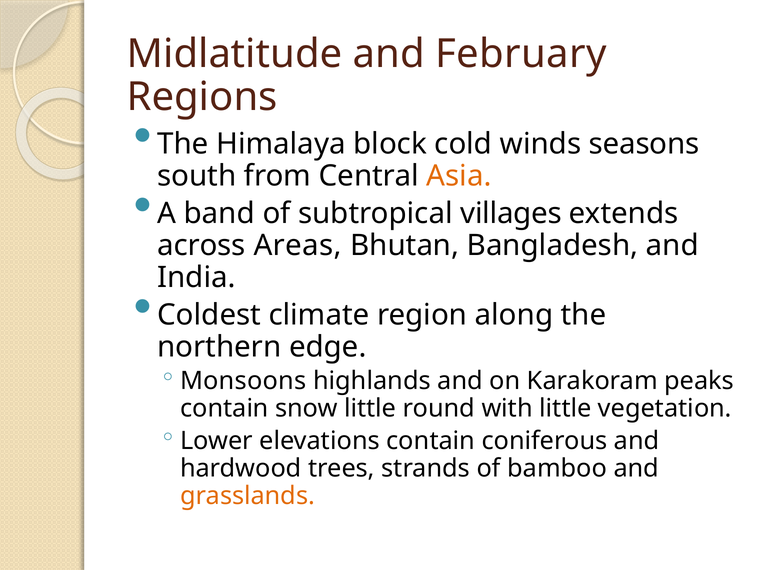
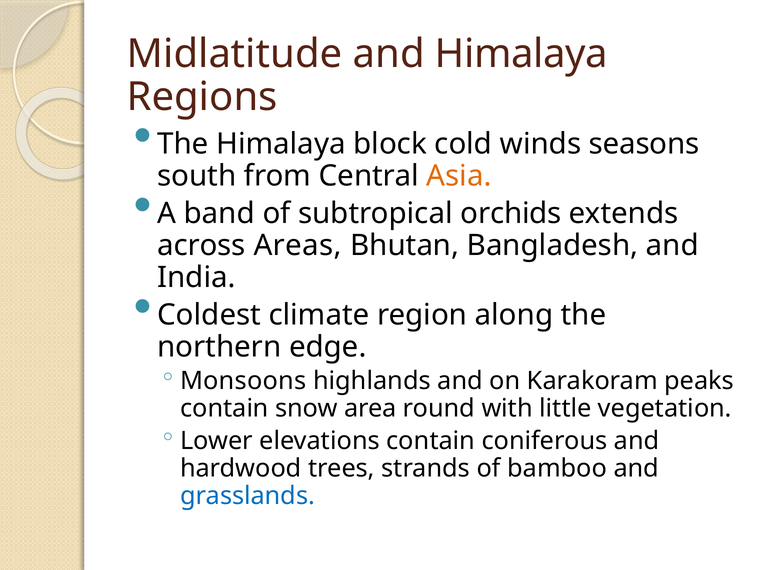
and February: February -> Himalaya
villages: villages -> orchids
snow little: little -> area
grasslands colour: orange -> blue
